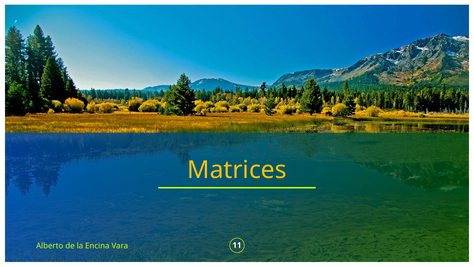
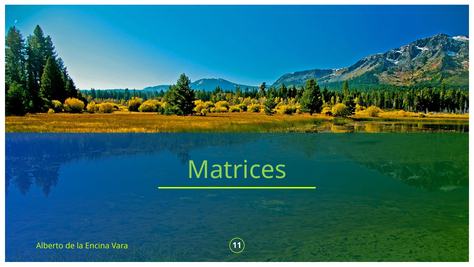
Matrices colour: yellow -> light green
